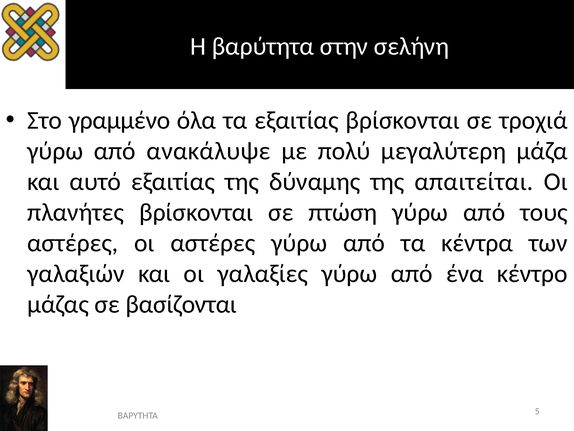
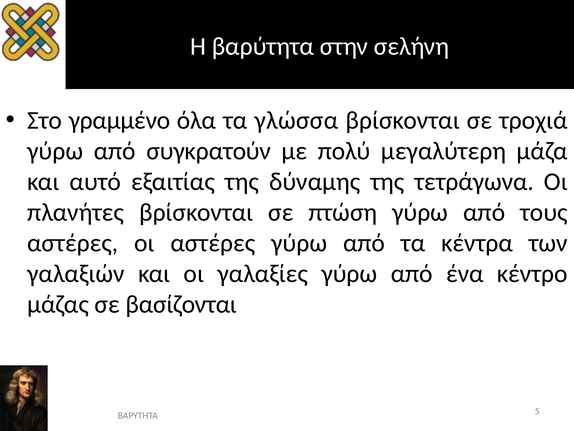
τα εξαιτίας: εξαιτίας -> γλώσσα
ανακάλυψε: ανακάλυψε -> συγκρατούν
απαιτείται: απαιτείται -> τετράγωνα
